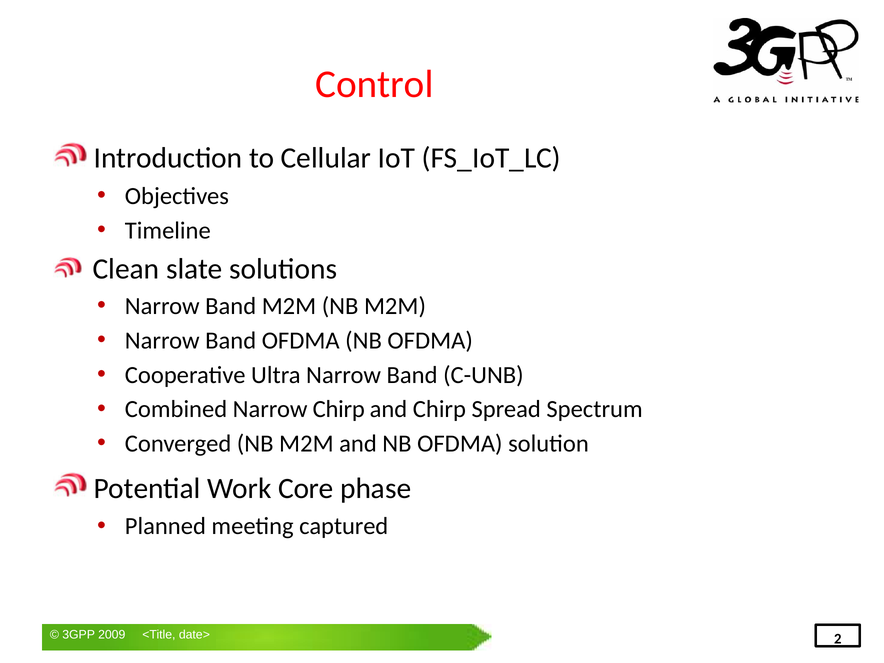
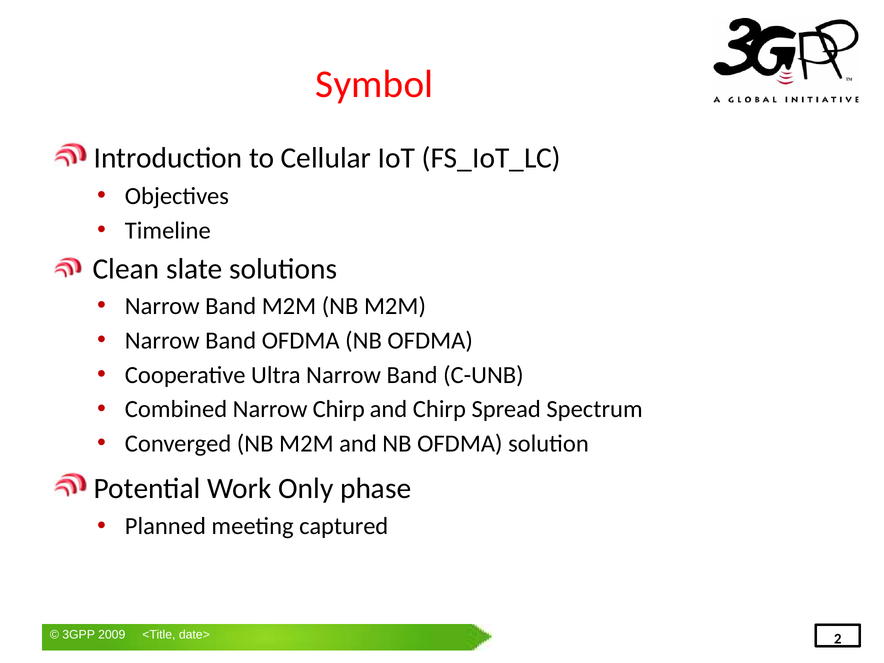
Control: Control -> Symbol
Core: Core -> Only
